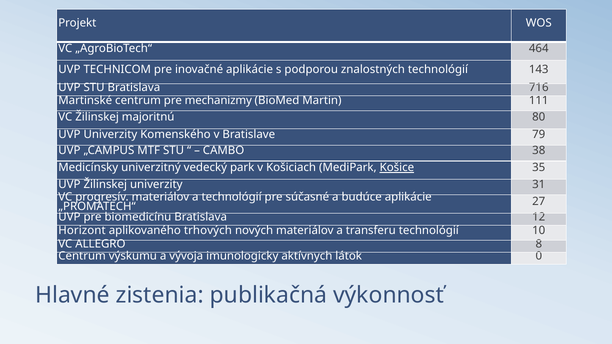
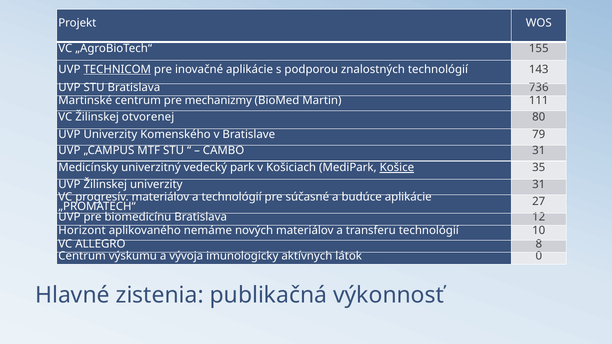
464: 464 -> 155
TECHNICOM underline: none -> present
716: 716 -> 736
majoritnú: majoritnú -> otvorenej
CAMBO 38: 38 -> 31
trhových: trhových -> nemáme
